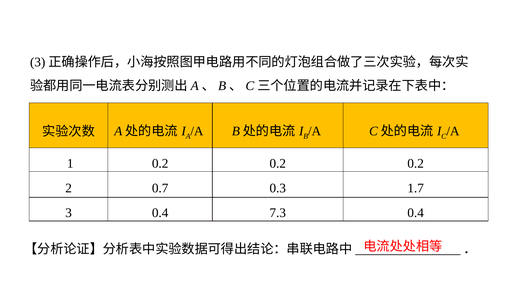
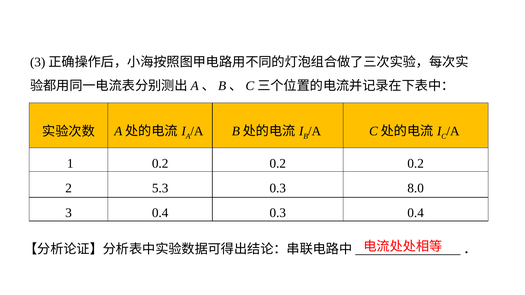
0.7: 0.7 -> 5.3
1.7: 1.7 -> 8.0
0.4 7.3: 7.3 -> 0.3
